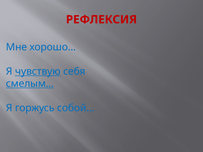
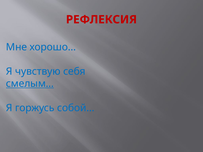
чувствую underline: present -> none
